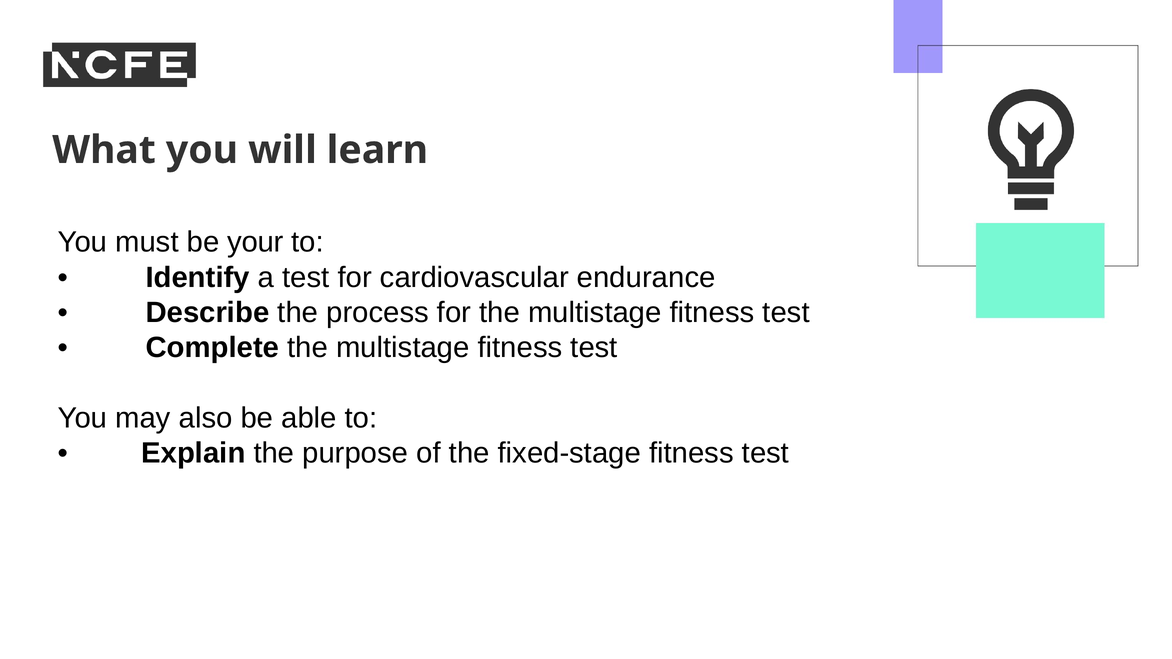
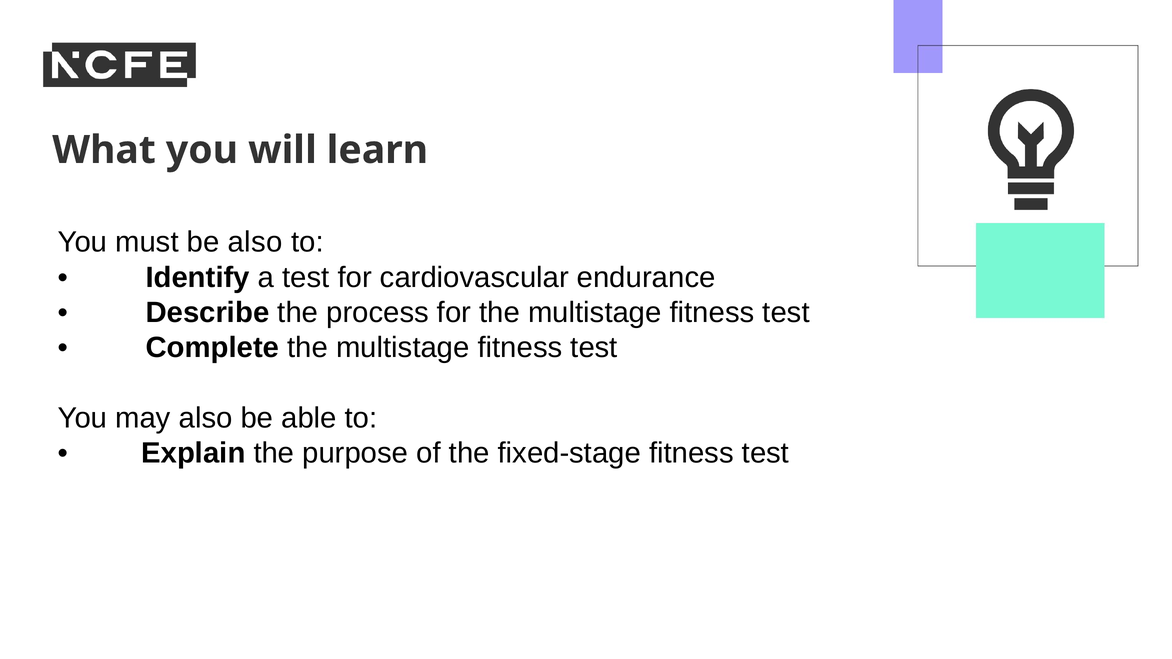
be your: your -> also
